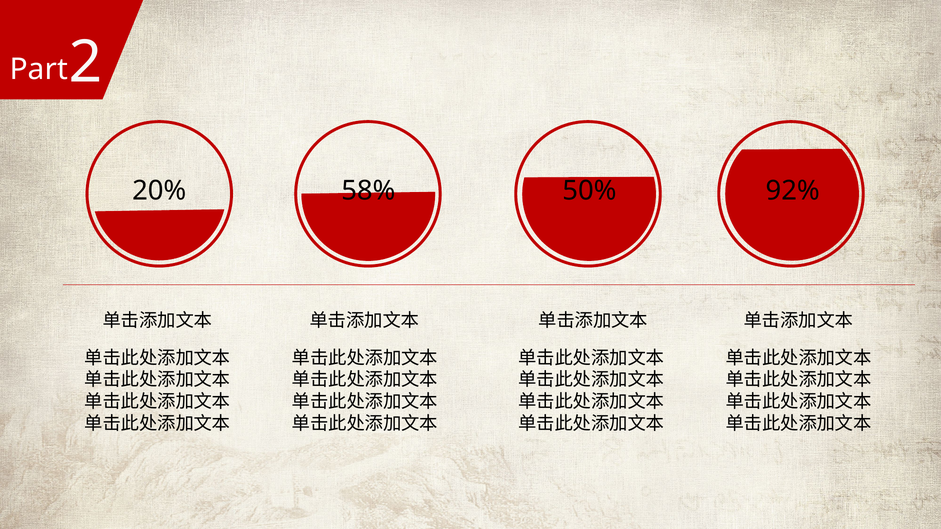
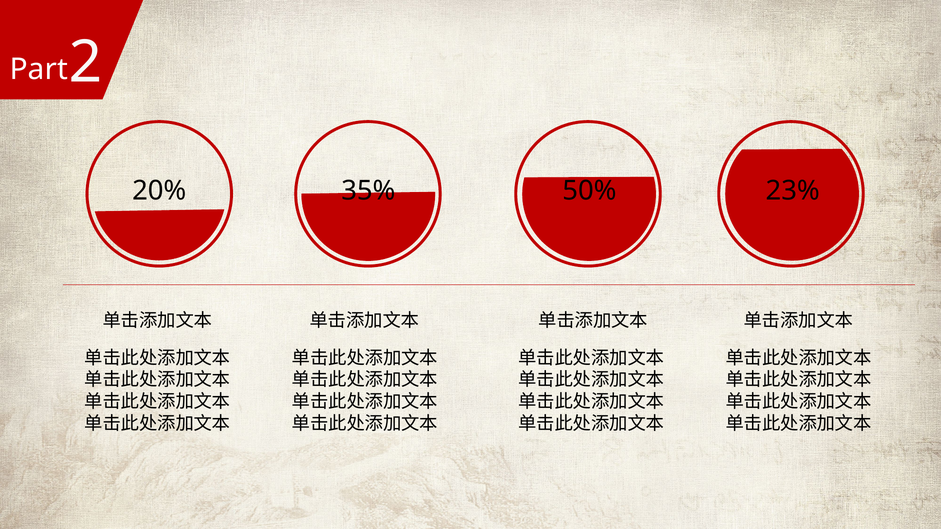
58%: 58% -> 35%
92%: 92% -> 23%
